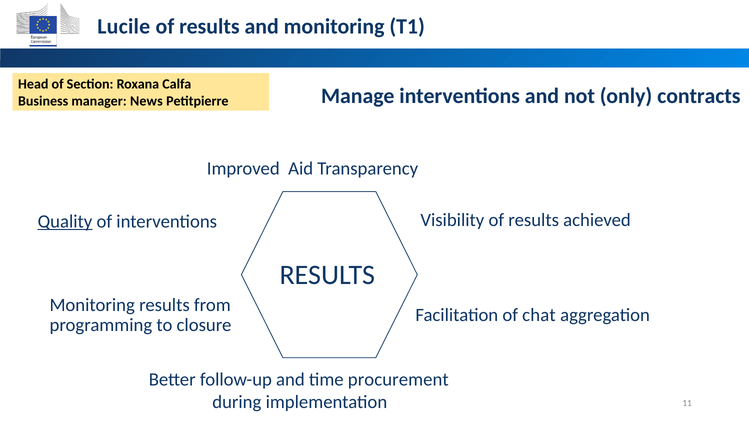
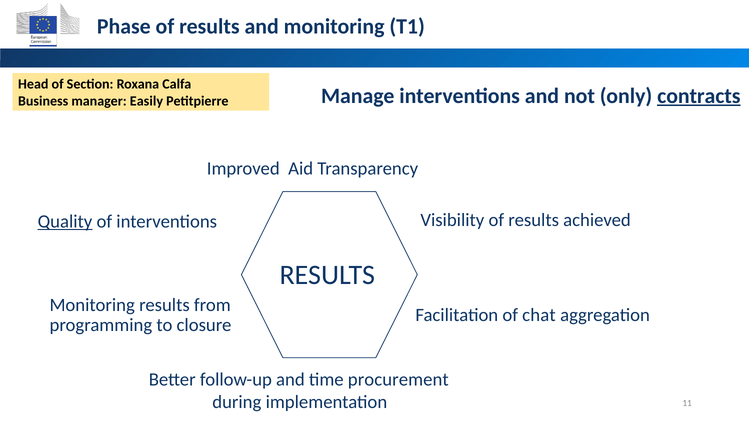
Lucile: Lucile -> Phase
contracts underline: none -> present
News: News -> Easily
